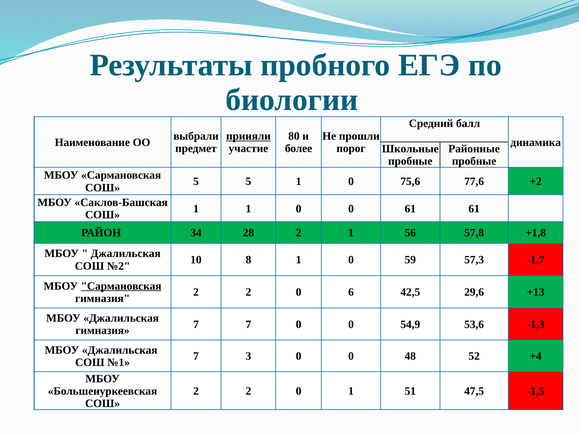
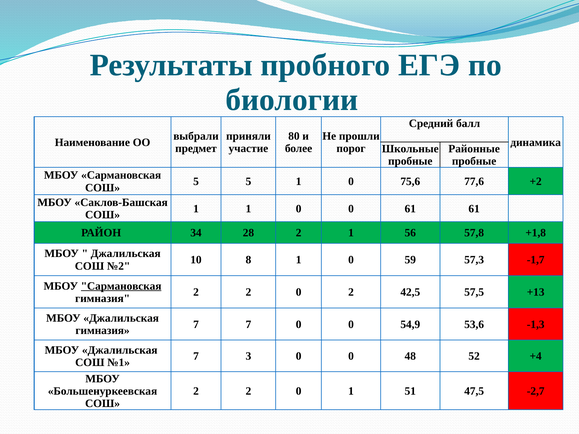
приняли underline: present -> none
0 6: 6 -> 2
29,6: 29,6 -> 57,5
-1,5: -1,5 -> -2,7
